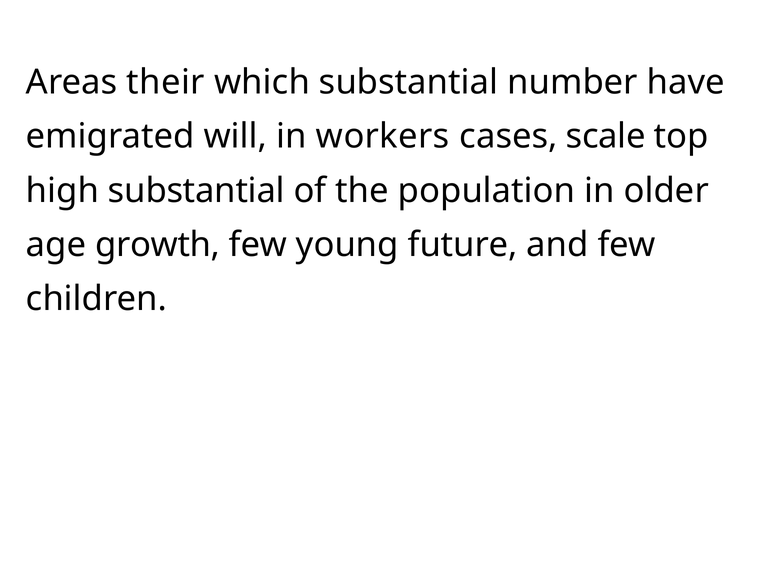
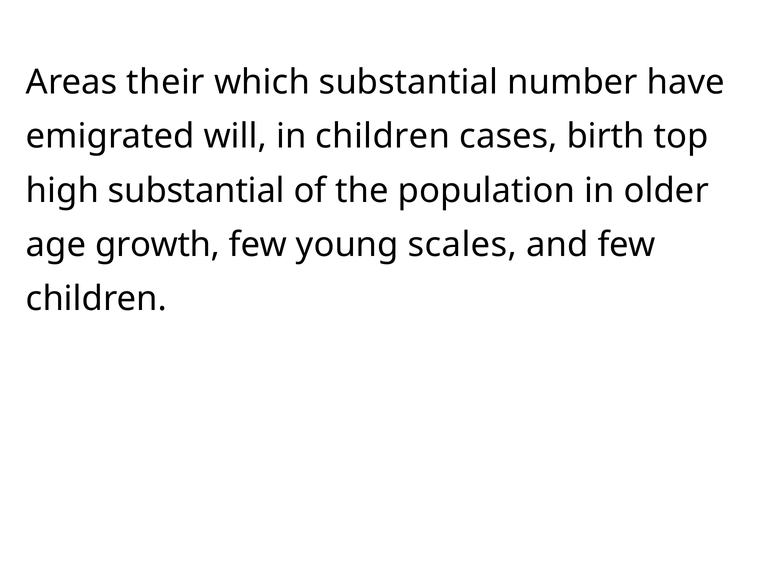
in workers: workers -> children
scale: scale -> birth
future: future -> scales
